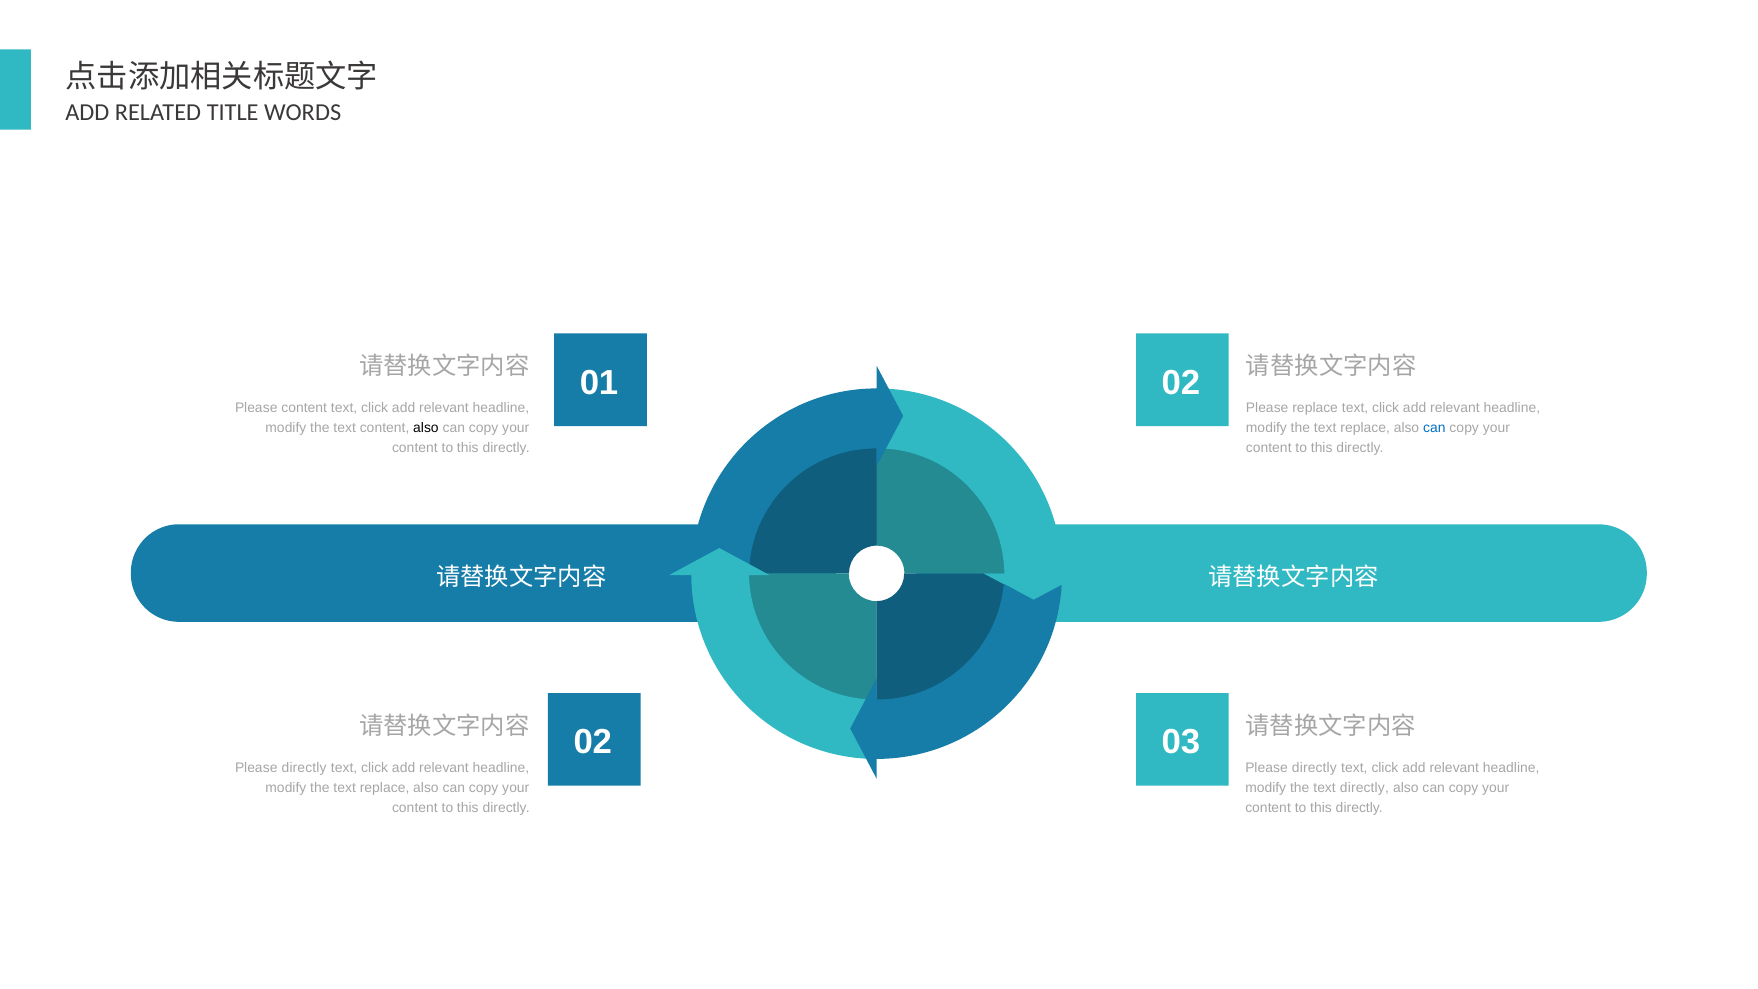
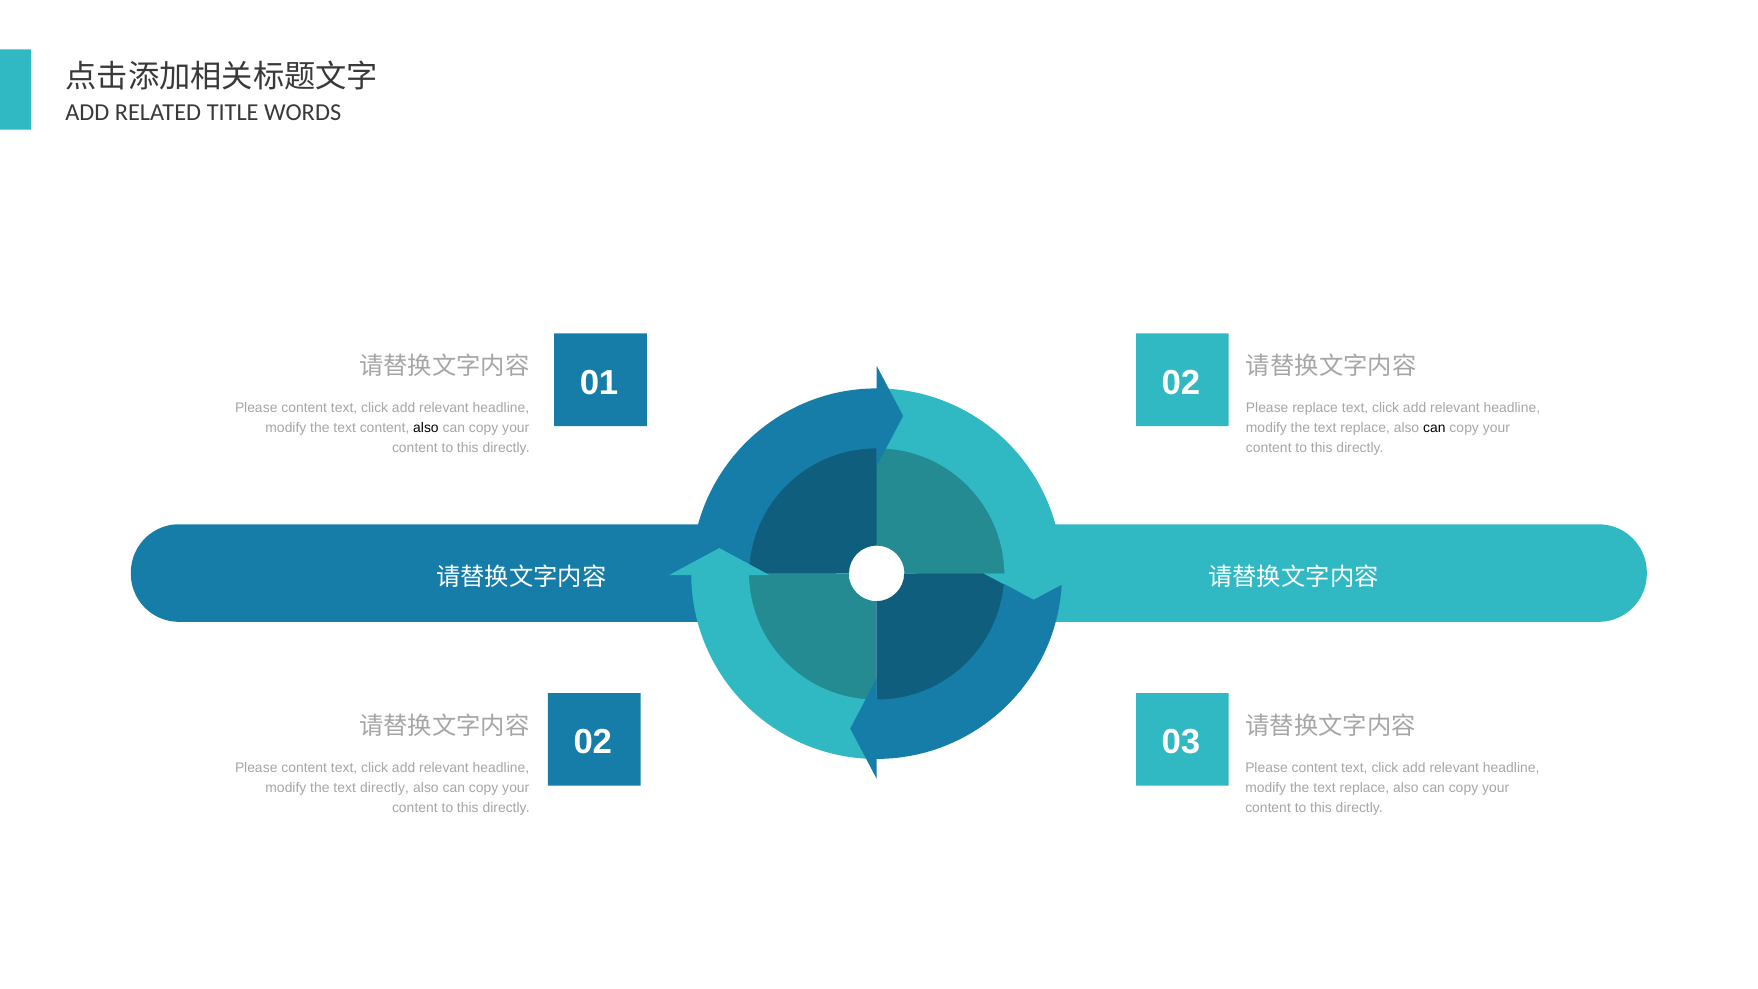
can at (1434, 428) colour: blue -> black
directly at (304, 768): directly -> content
directly at (1314, 768): directly -> content
replace at (385, 788): replace -> directly
directly at (1364, 788): directly -> replace
